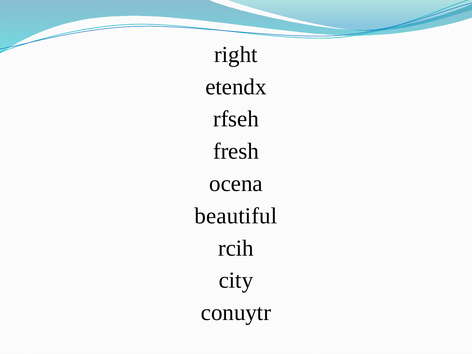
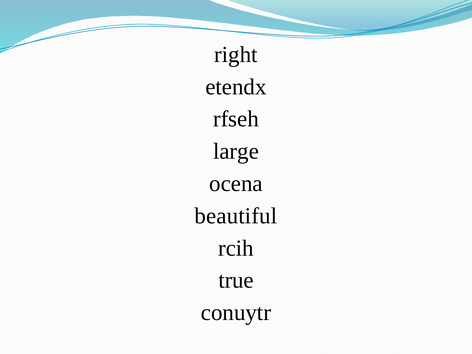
fresh: fresh -> large
city: city -> true
